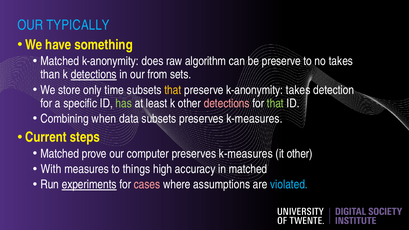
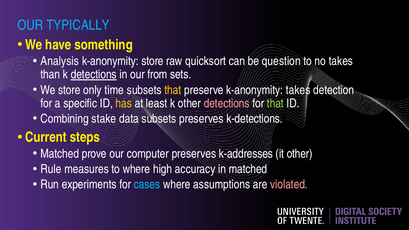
Matched at (60, 61): Matched -> Analysis
k-anonymity does: does -> store
algorithm: algorithm -> quicksort
be preserve: preserve -> question
has colour: light green -> yellow
when: when -> stake
subsets preserves k-measures: k-measures -> k-detections
k-measures at (246, 154): k-measures -> k-addresses
With: With -> Rule
to things: things -> where
experiments underline: present -> none
cases colour: pink -> light blue
violated colour: light blue -> pink
